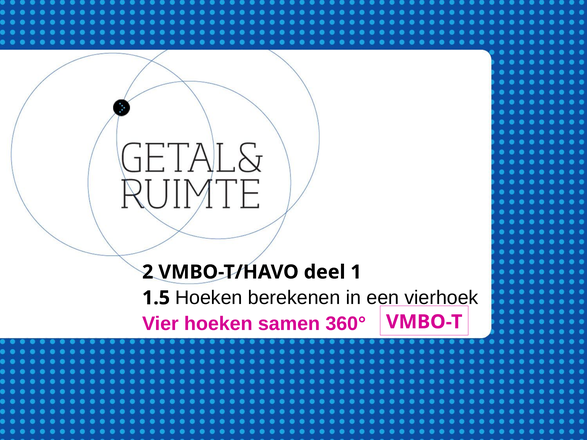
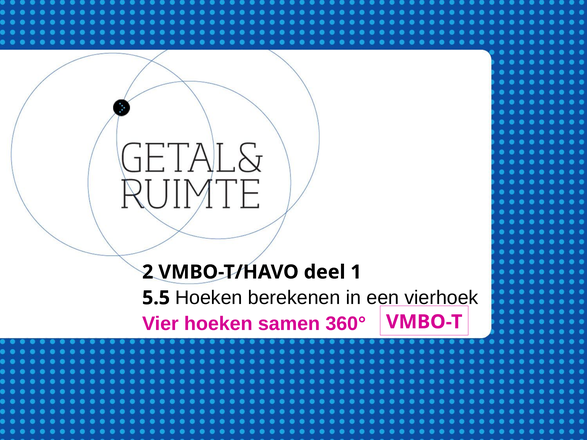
1.5: 1.5 -> 5.5
